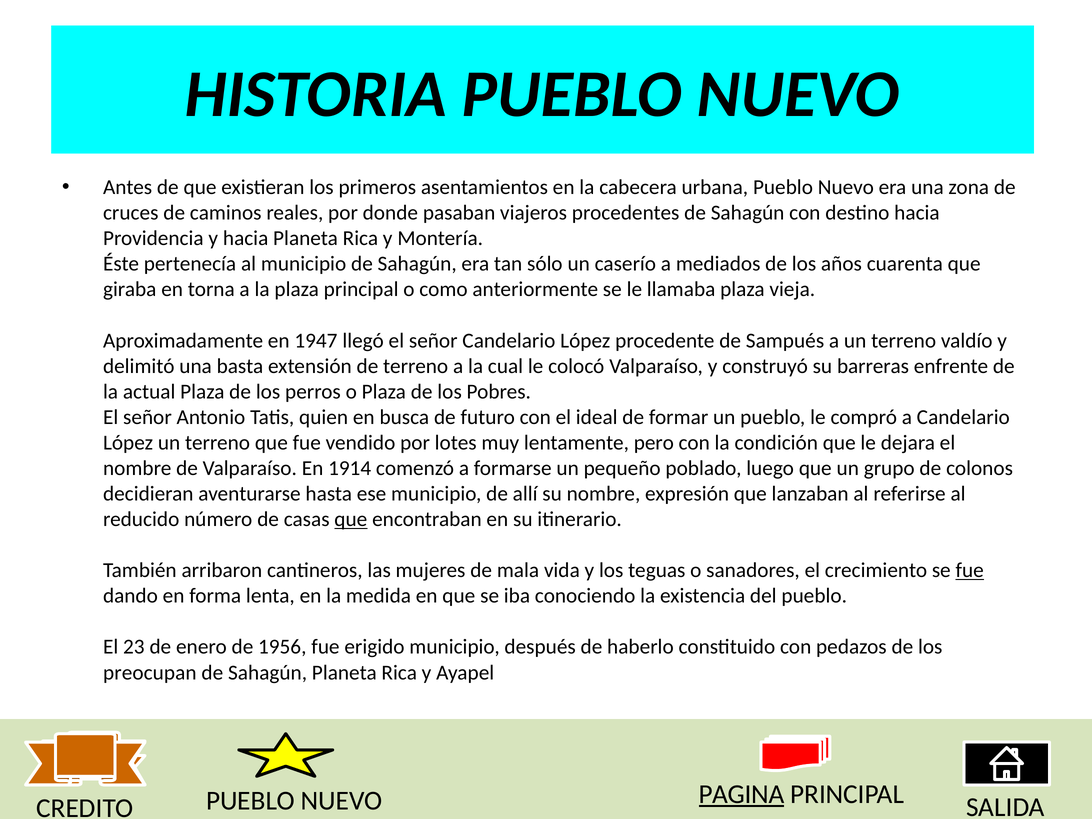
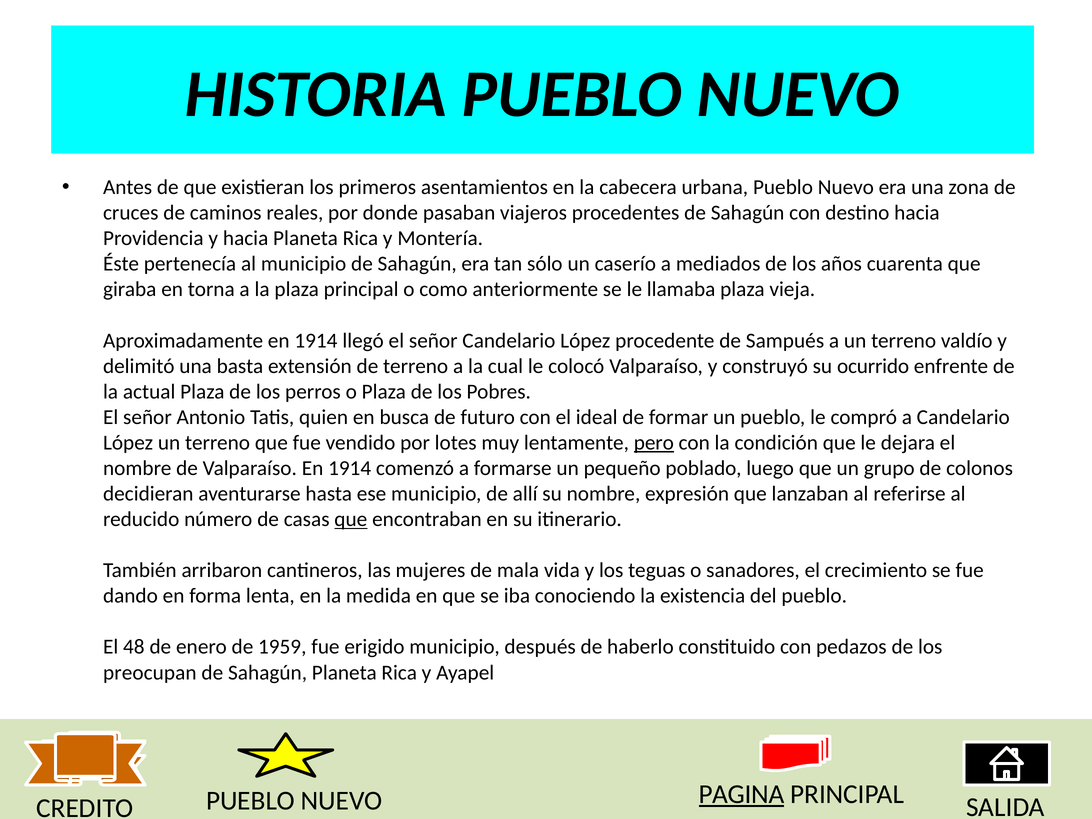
Aproximadamente en 1947: 1947 -> 1914
barreras: barreras -> ocurrido
pero underline: none -> present
fue at (970, 570) underline: present -> none
23: 23 -> 48
1956: 1956 -> 1959
